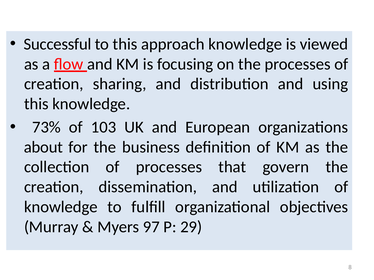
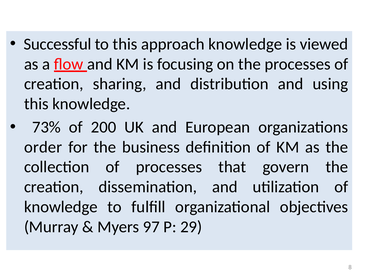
103: 103 -> 200
about: about -> order
